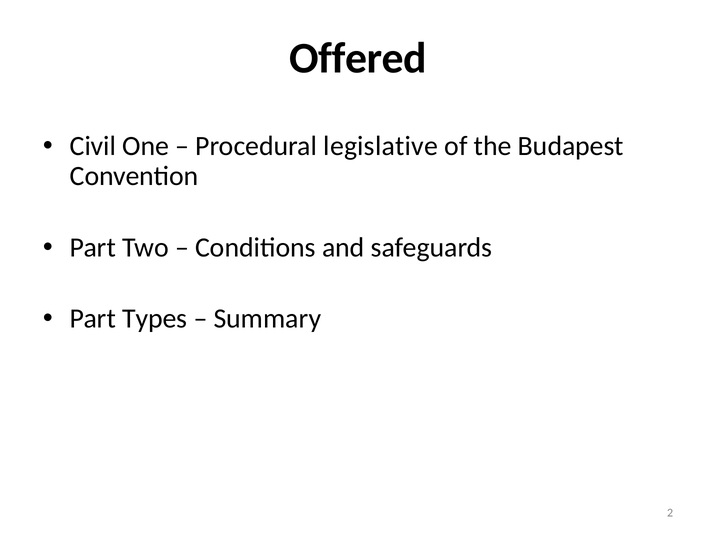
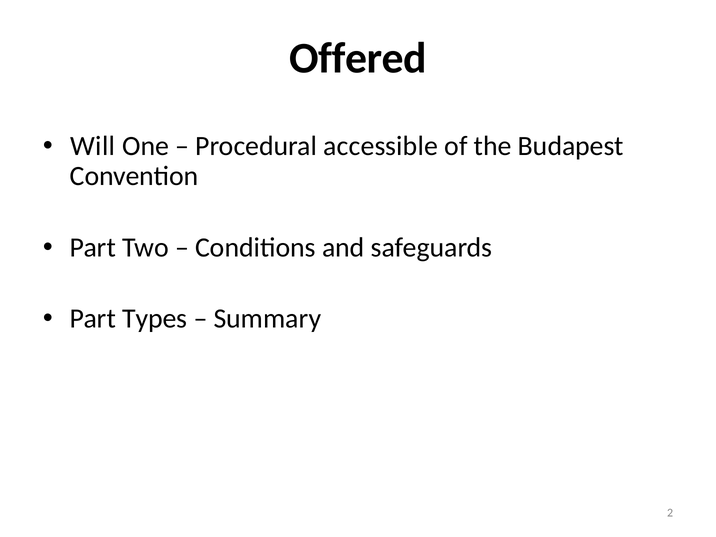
Civil: Civil -> Will
legislative: legislative -> accessible
